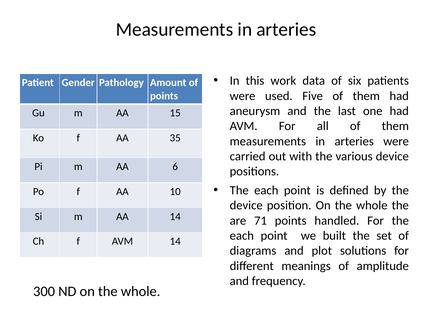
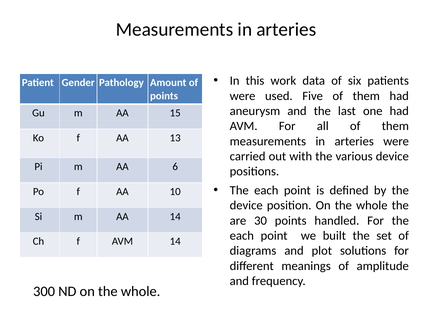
35: 35 -> 13
71: 71 -> 30
